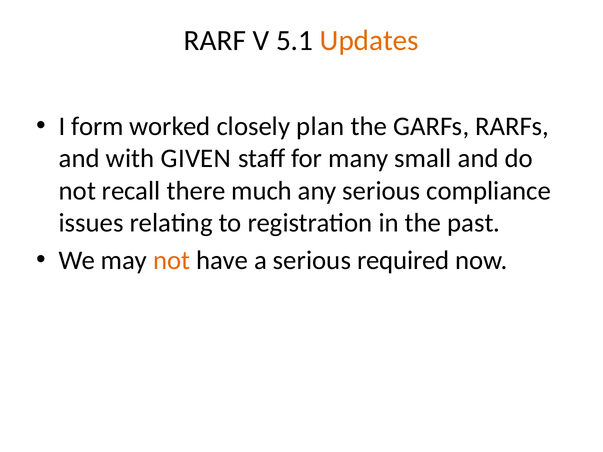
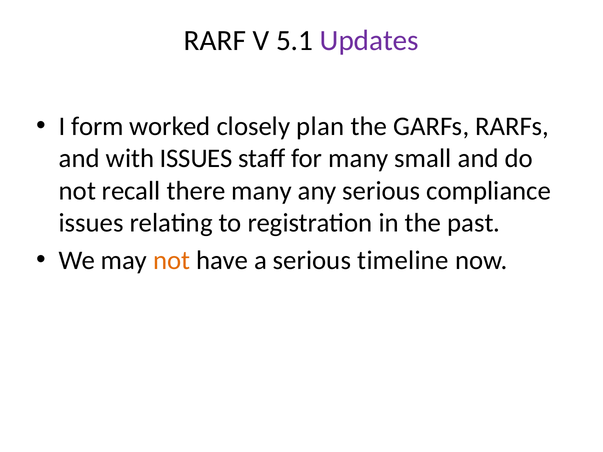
Updates colour: orange -> purple
with GIVEN: GIVEN -> ISSUES
there much: much -> many
required: required -> timeline
